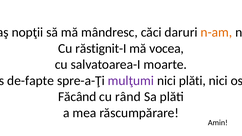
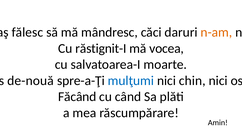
nopţii: nopţii -> fălesc
de-fapte: de-fapte -> de-nouă
mulţumi colour: purple -> blue
nici plăti: plăti -> chin
rând: rând -> când
